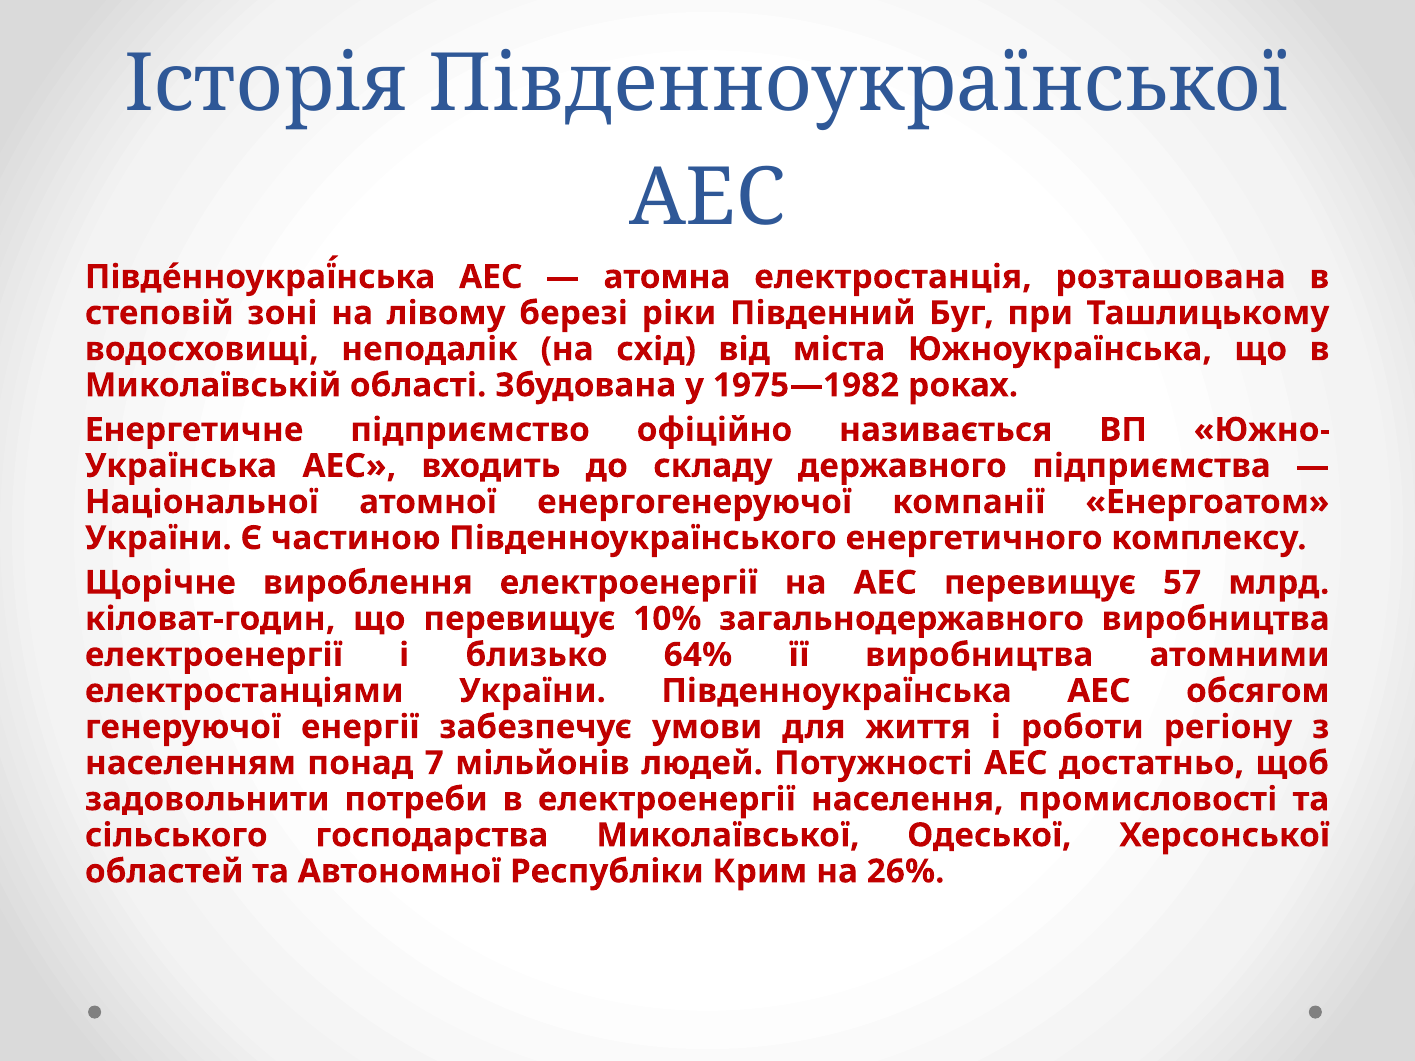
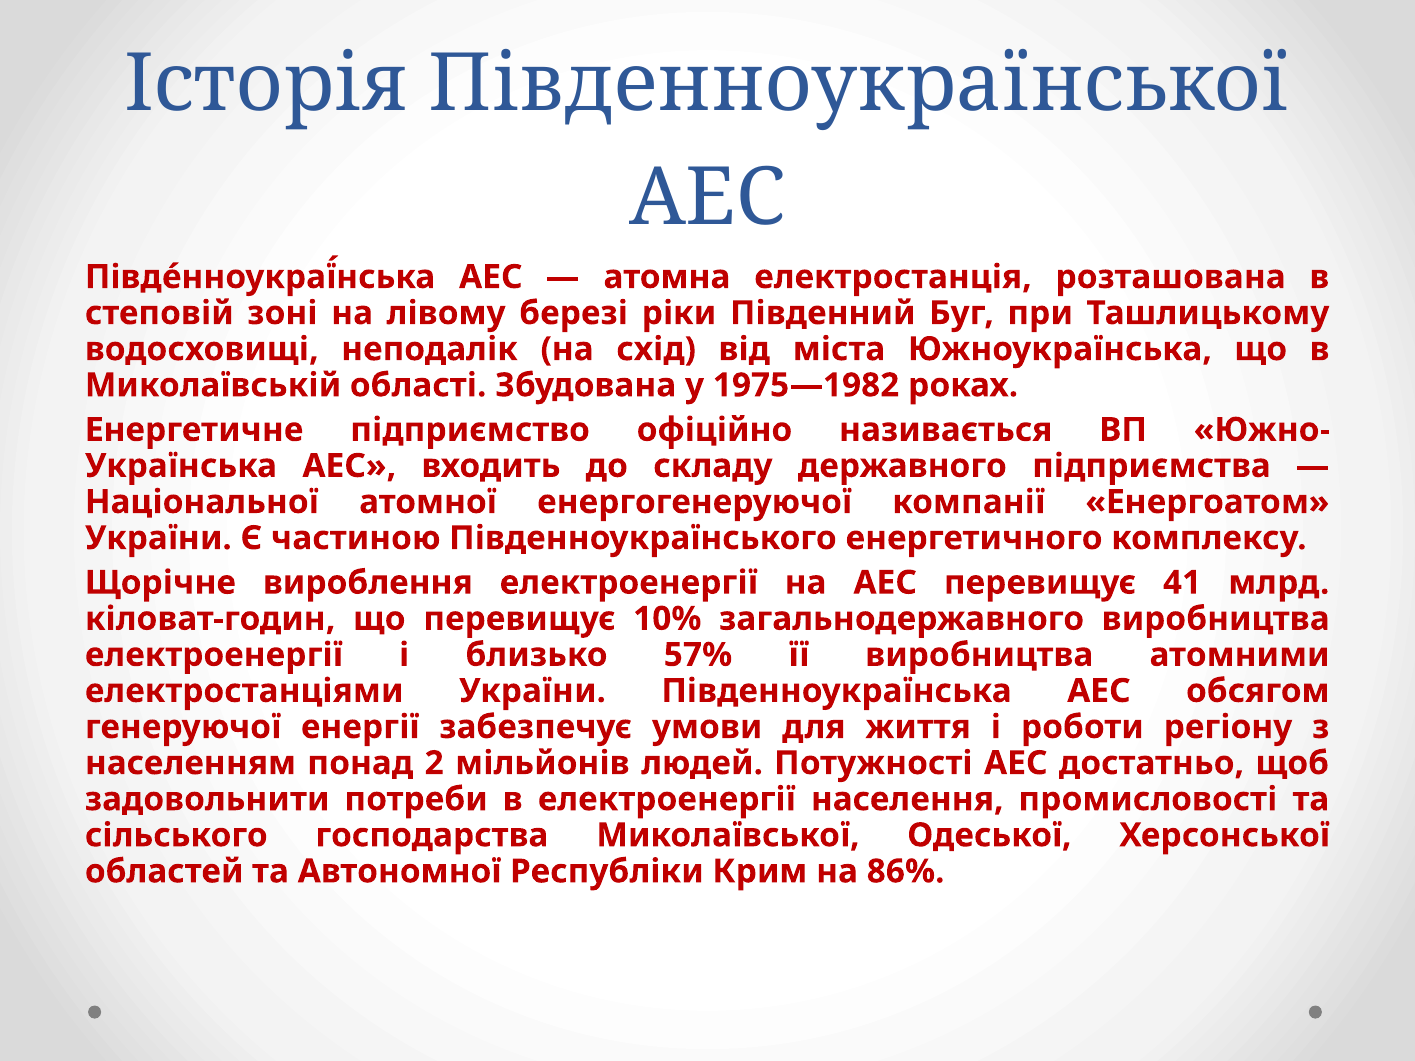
57: 57 -> 41
64%: 64% -> 57%
7: 7 -> 2
26%: 26% -> 86%
